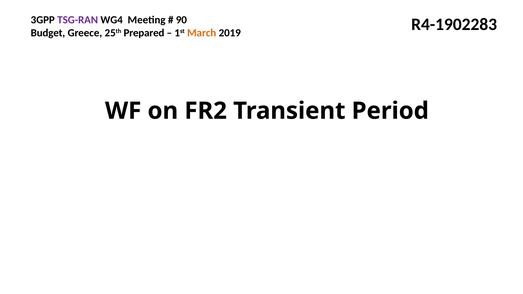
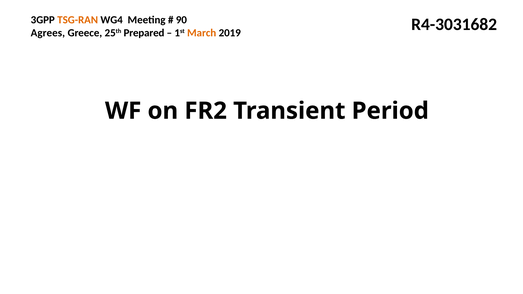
TSG-RAN colour: purple -> orange
R4-1902283: R4-1902283 -> R4-3031682
Budget: Budget -> Agrees
